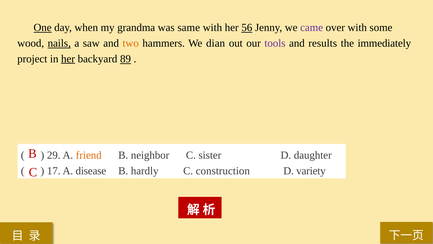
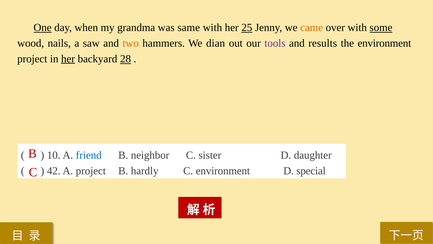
56: 56 -> 25
came colour: purple -> orange
some underline: none -> present
nails underline: present -> none
the immediately: immediately -> environment
89: 89 -> 28
29: 29 -> 10
friend colour: orange -> blue
17: 17 -> 42
A disease: disease -> project
C construction: construction -> environment
variety: variety -> special
